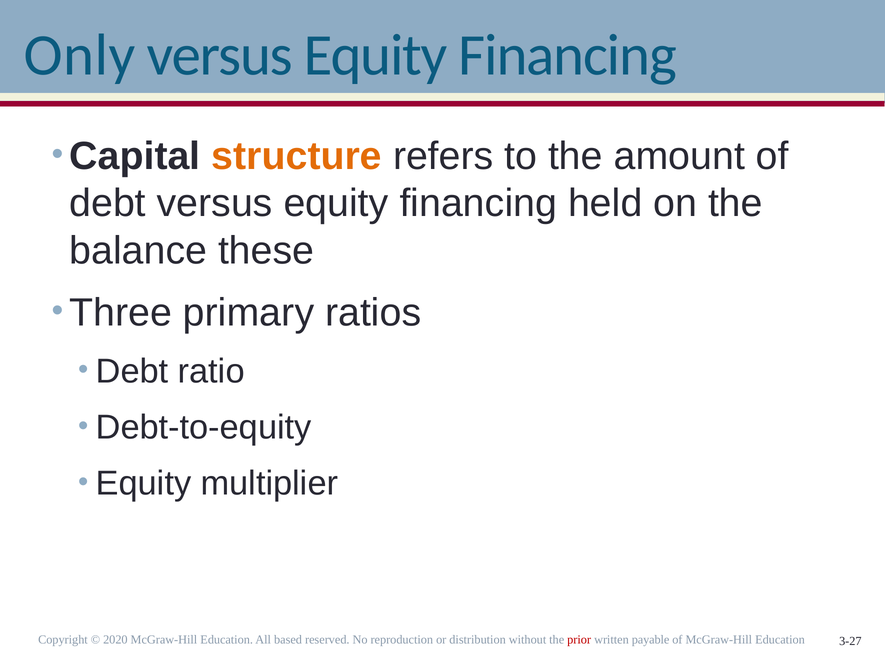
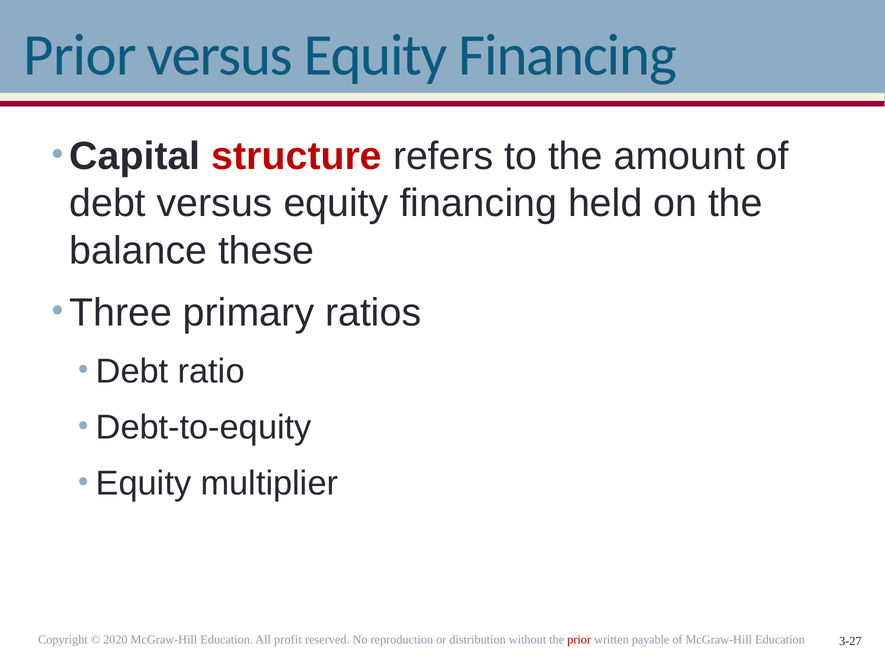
Only at (79, 55): Only -> Prior
structure colour: orange -> red
based: based -> profit
